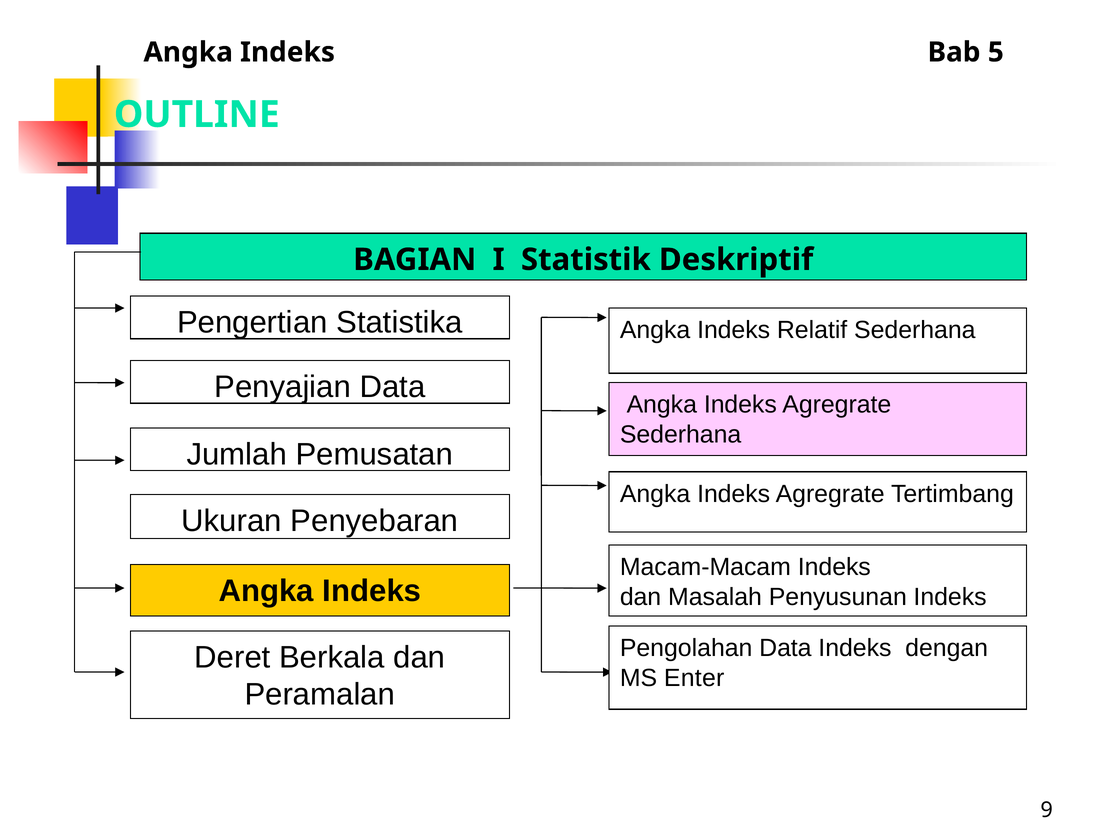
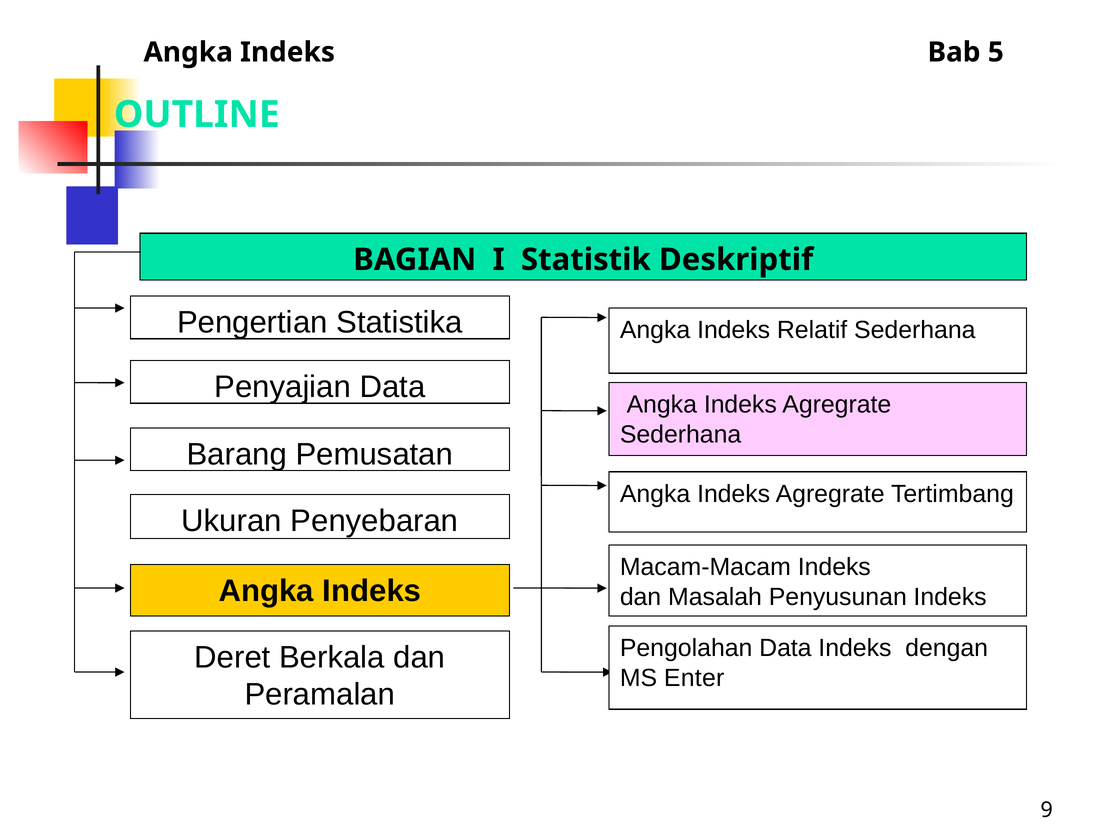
Jumlah: Jumlah -> Barang
